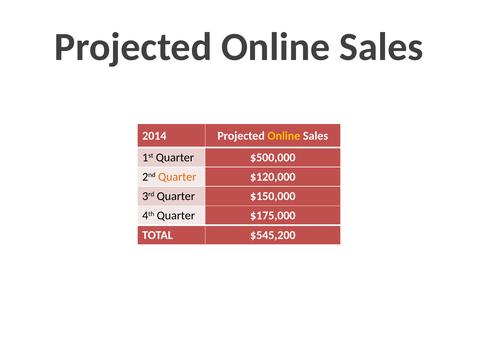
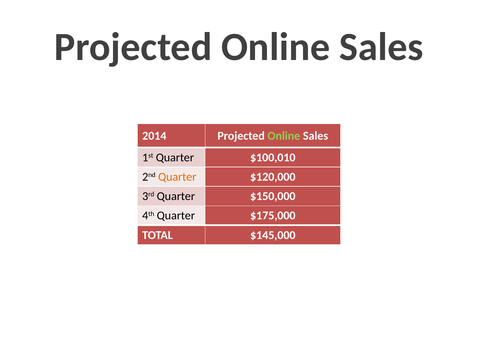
Online at (284, 136) colour: yellow -> light green
$500,000: $500,000 -> $100,010
$545,200: $545,200 -> $145,000
